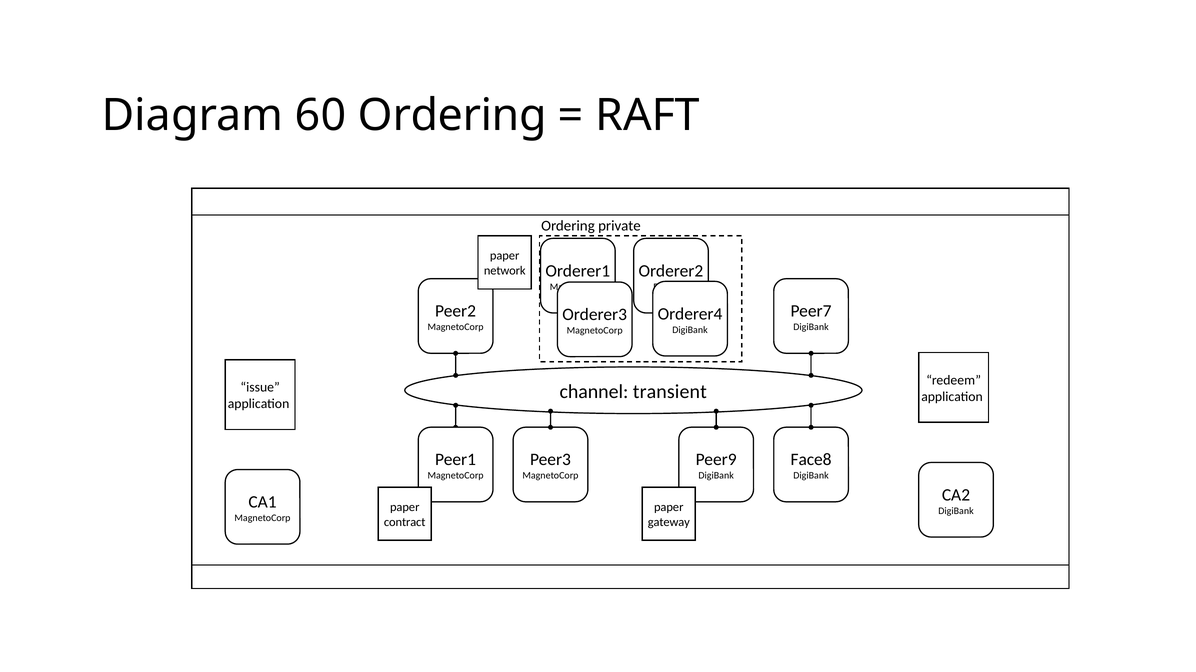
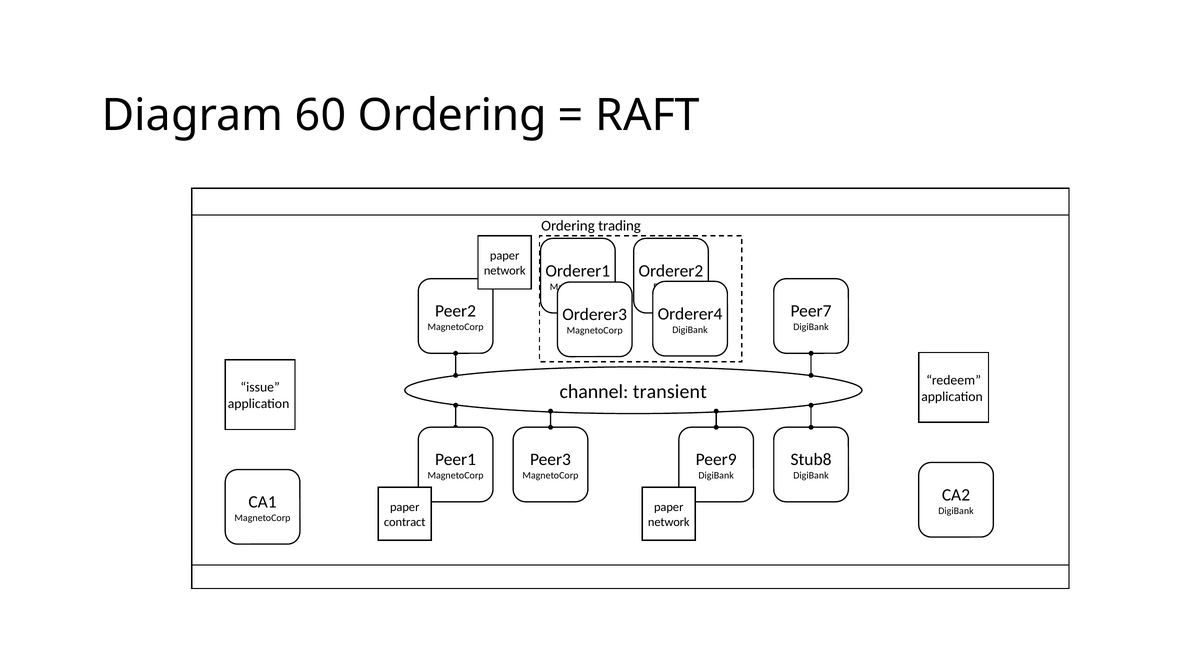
private: private -> trading
Face8: Face8 -> Stub8
gateway at (669, 523): gateway -> network
